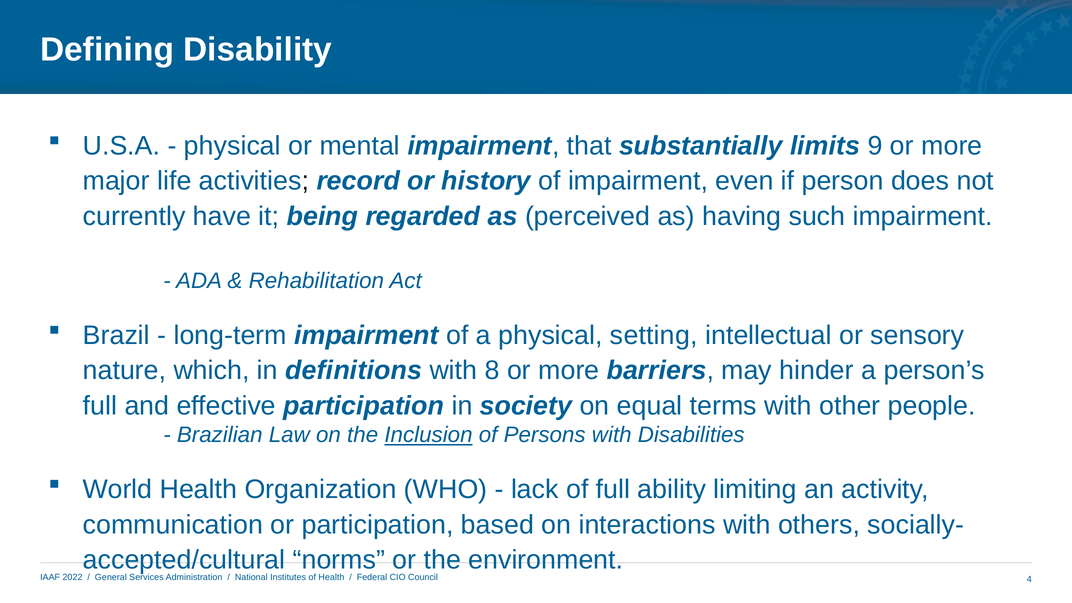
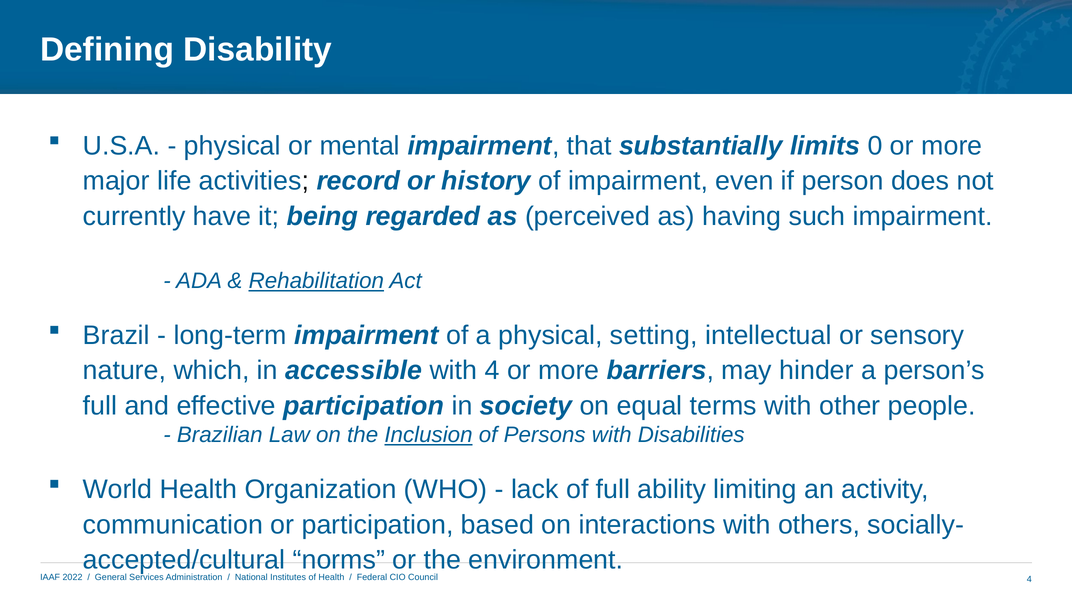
9: 9 -> 0
Rehabilitation underline: none -> present
definitions: definitions -> accessible
with 8: 8 -> 4
